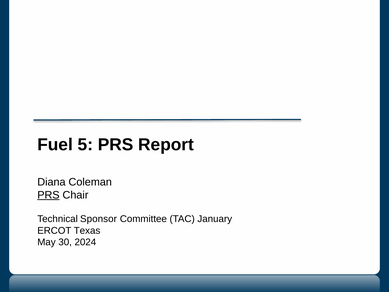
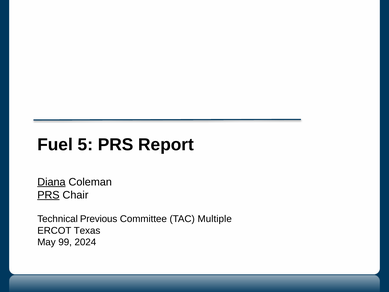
Diana underline: none -> present
Sponsor: Sponsor -> Previous
January: January -> Multiple
30: 30 -> 99
